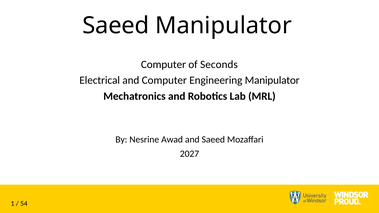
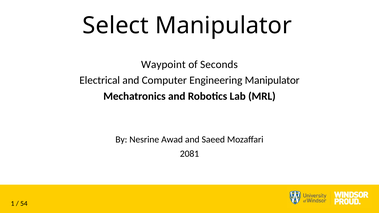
Saeed at (116, 26): Saeed -> Select
Computer at (163, 64): Computer -> Waypoint
2027: 2027 -> 2081
